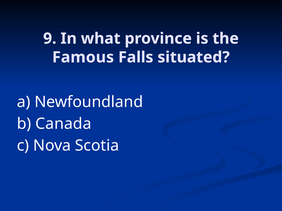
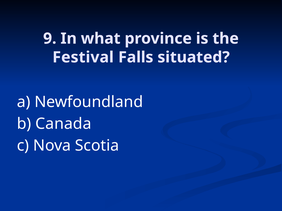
Famous: Famous -> Festival
